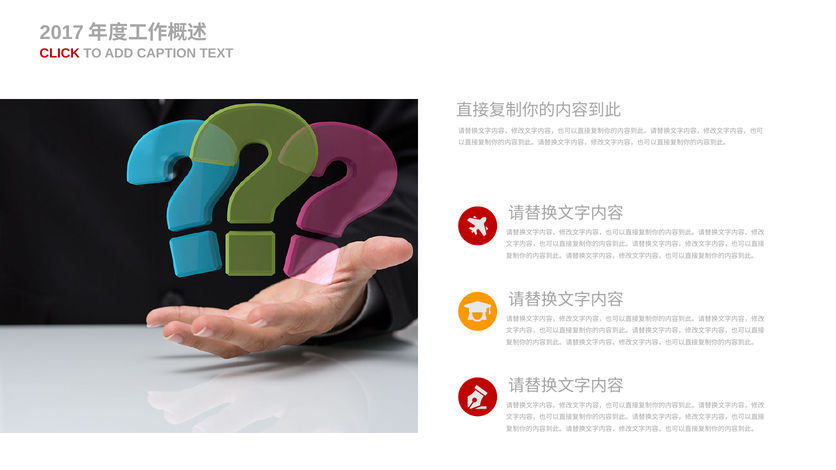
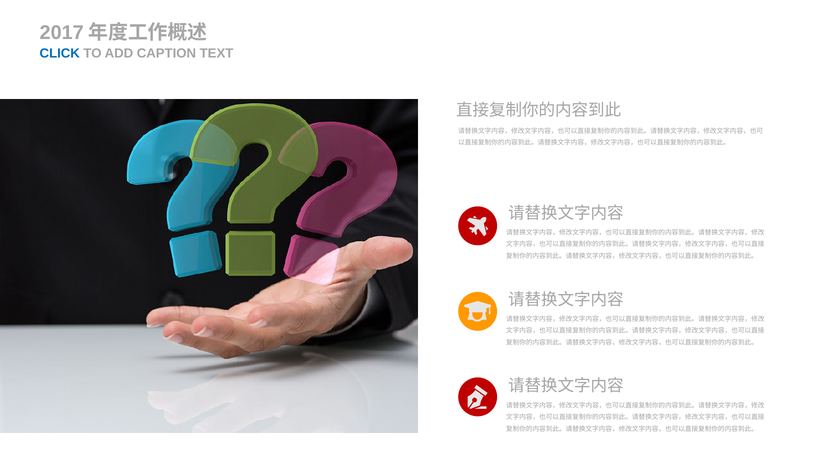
CLICK colour: red -> blue
